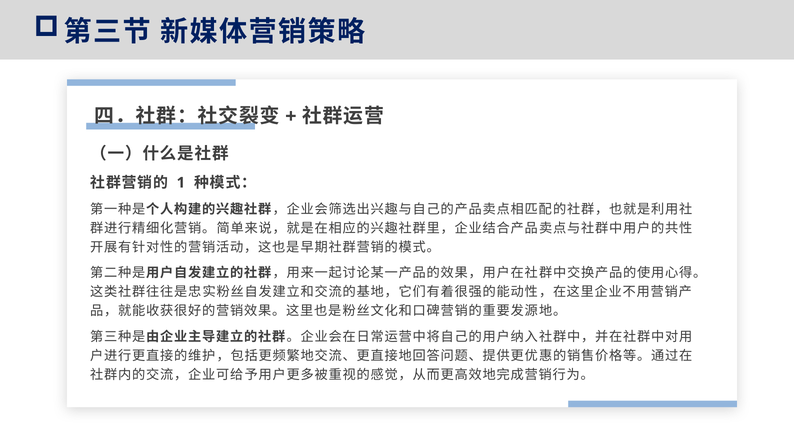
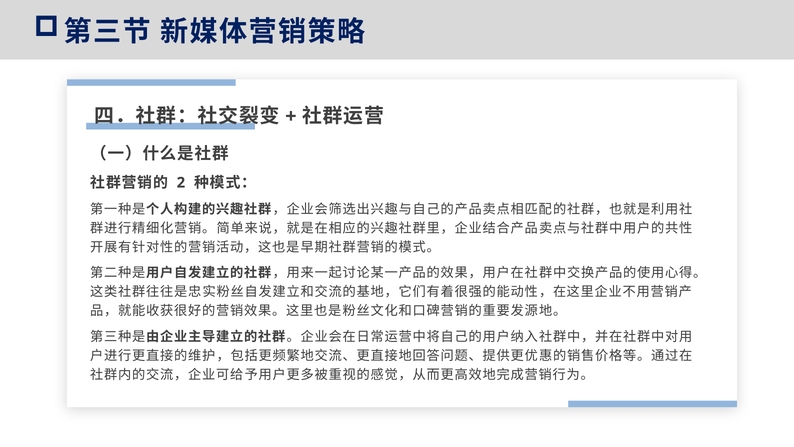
1: 1 -> 2
